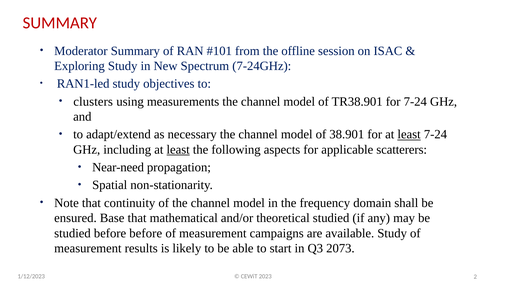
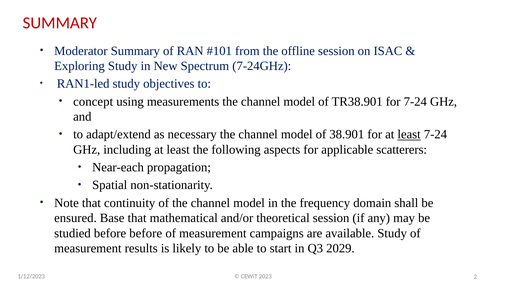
clusters: clusters -> concept
least at (178, 149) underline: present -> none
Near-need: Near-need -> Near-each
theoretical studied: studied -> session
2073: 2073 -> 2029
